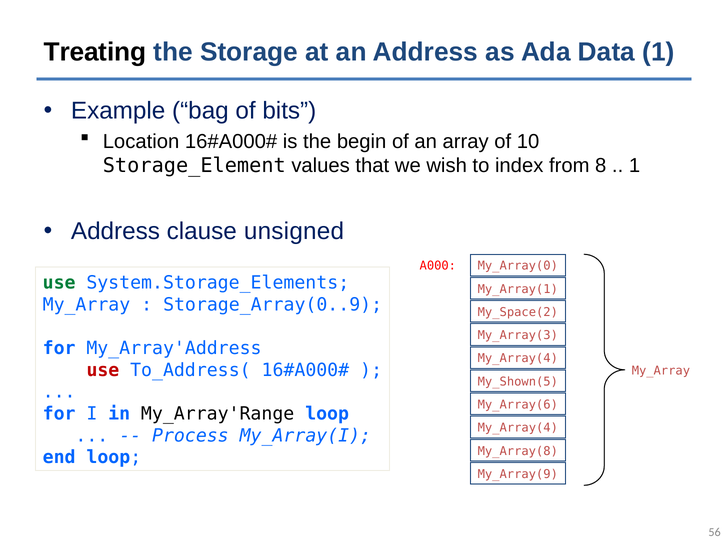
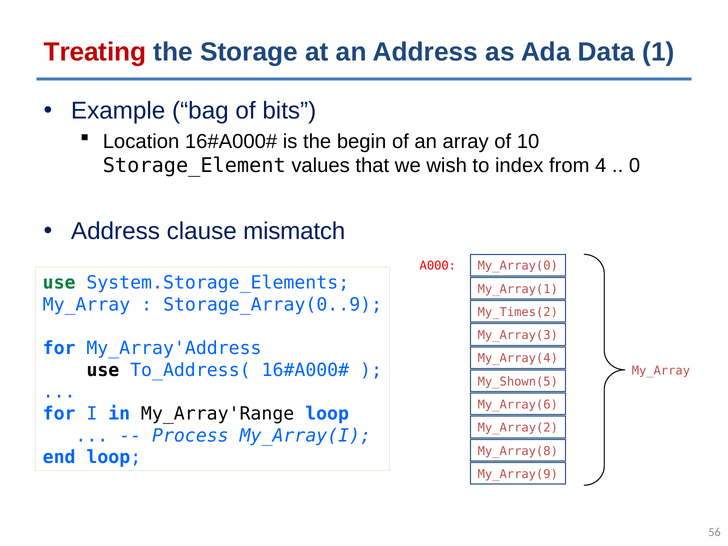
Treating colour: black -> red
8: 8 -> 4
1 at (635, 166): 1 -> 0
unsigned: unsigned -> mismatch
My_Space(2: My_Space(2 -> My_Times(2
use at (103, 370) colour: red -> black
My_Array(4 at (518, 428): My_Array(4 -> My_Array(2
